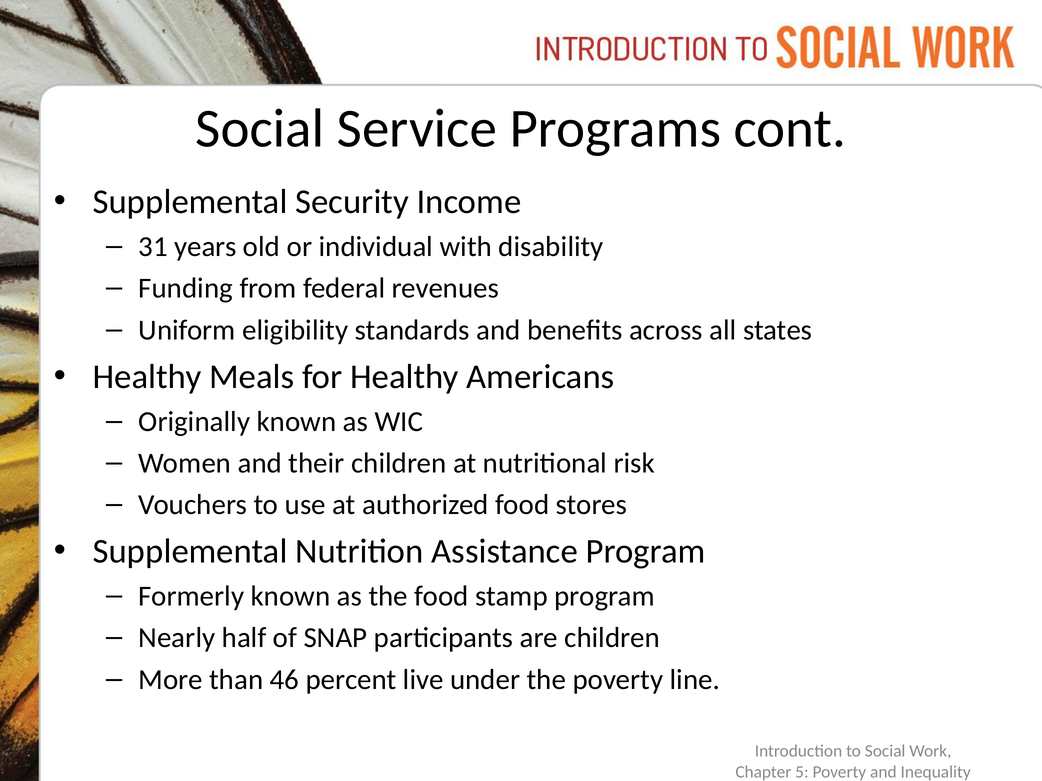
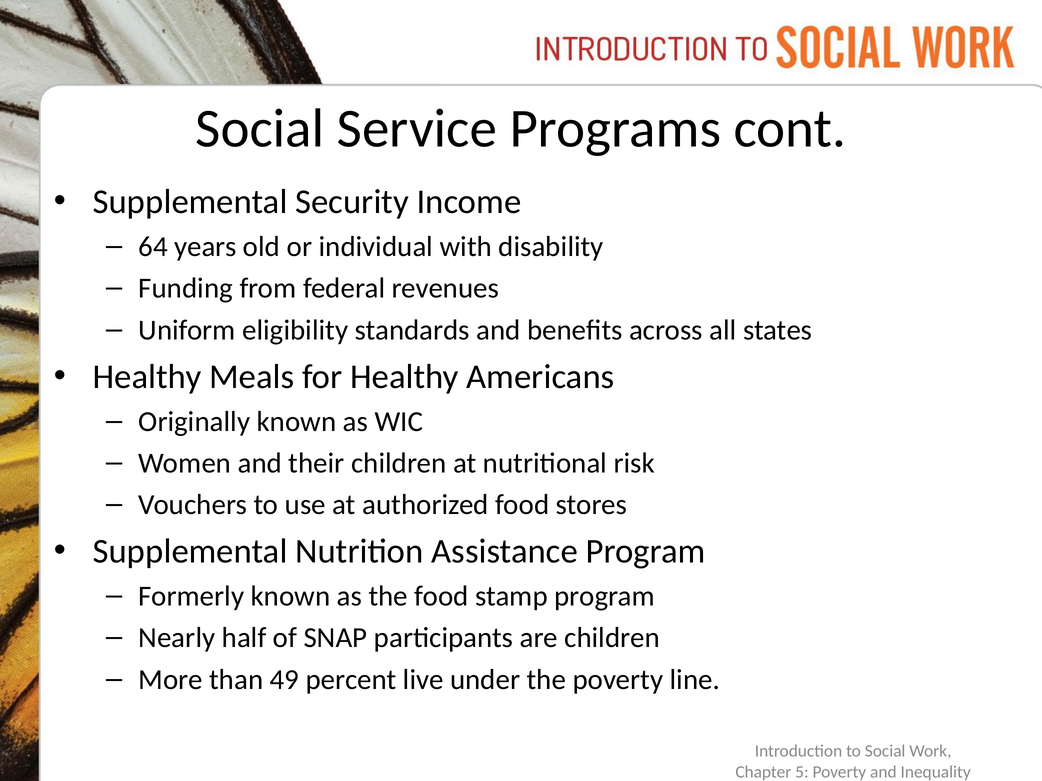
31: 31 -> 64
46: 46 -> 49
